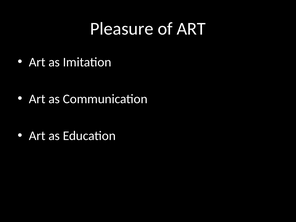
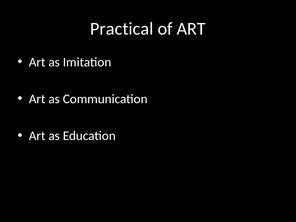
Pleasure: Pleasure -> Practical
